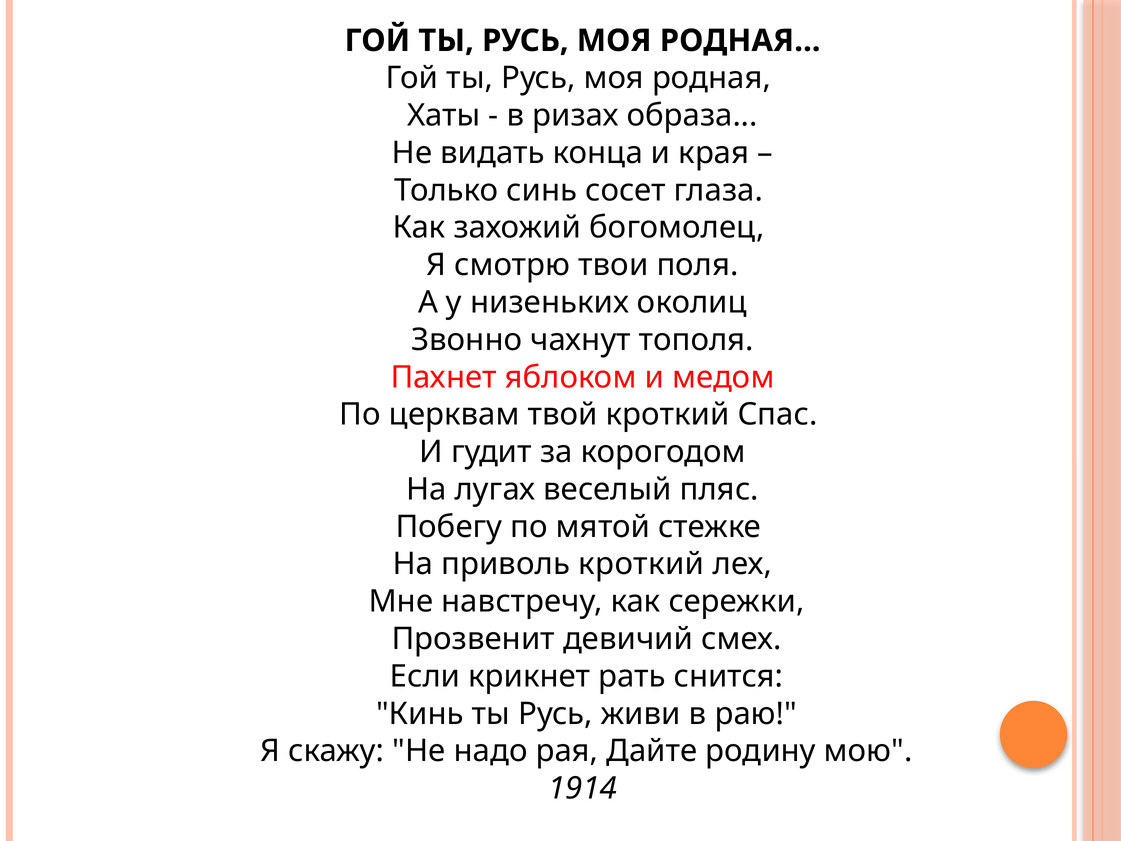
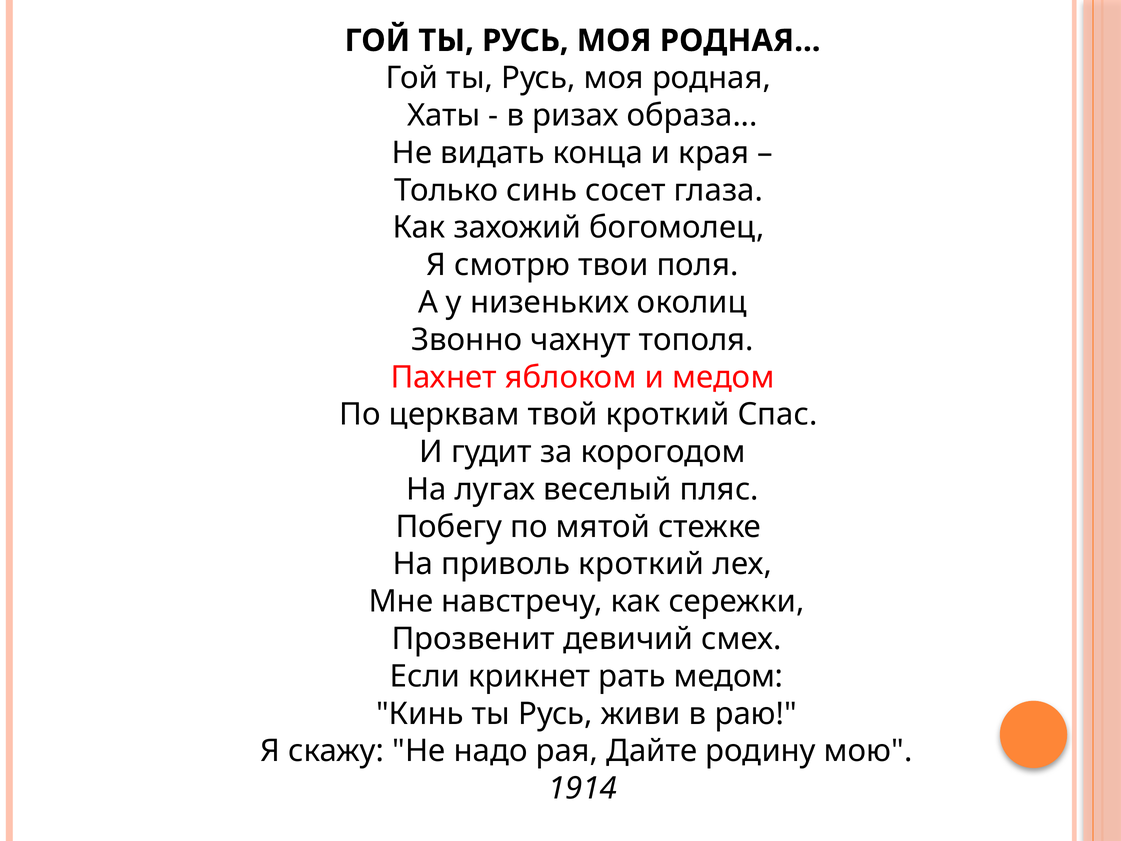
рать снится: снится -> медом
